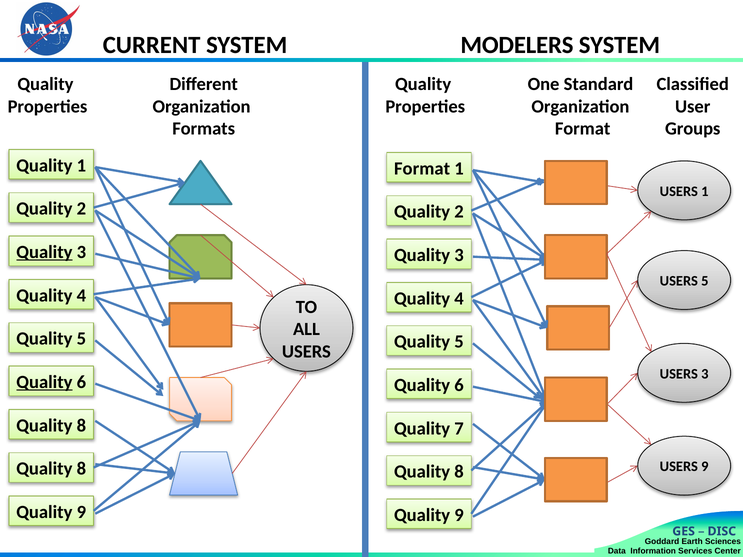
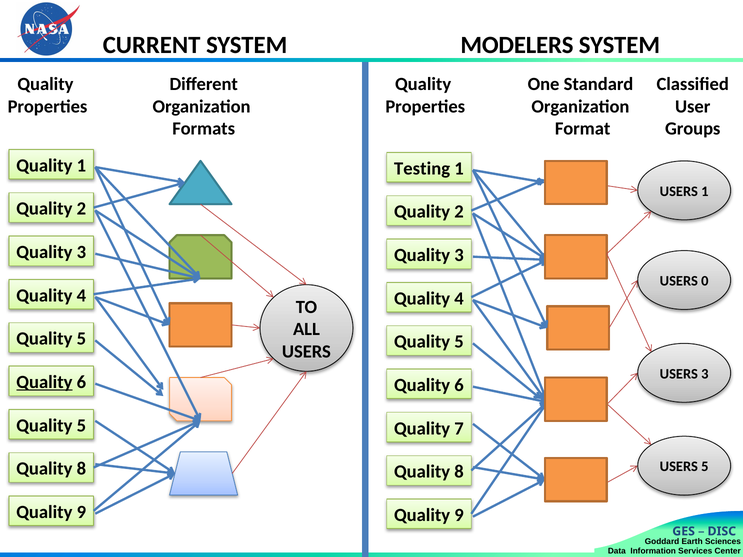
Format at (422, 169): Format -> Testing
Quality at (44, 252) underline: present -> none
USERS 5: 5 -> 0
8 at (81, 426): 8 -> 5
USERS 9: 9 -> 5
